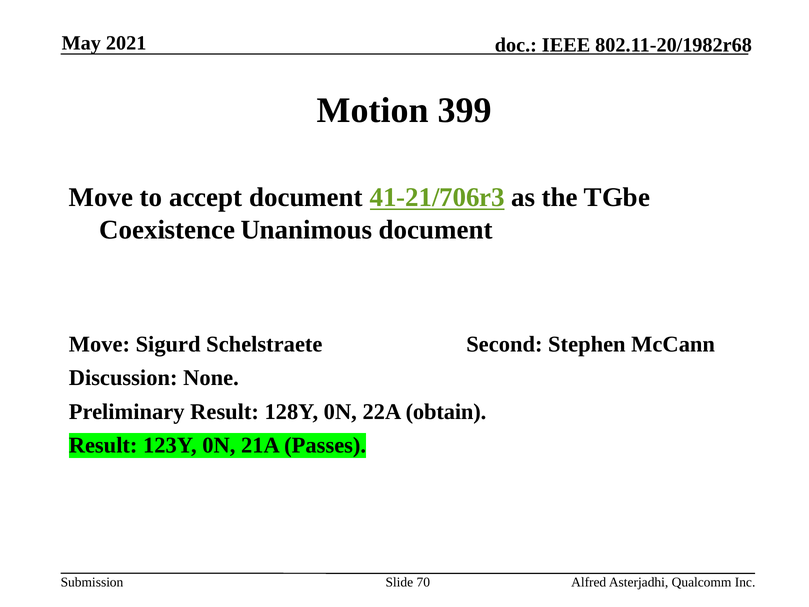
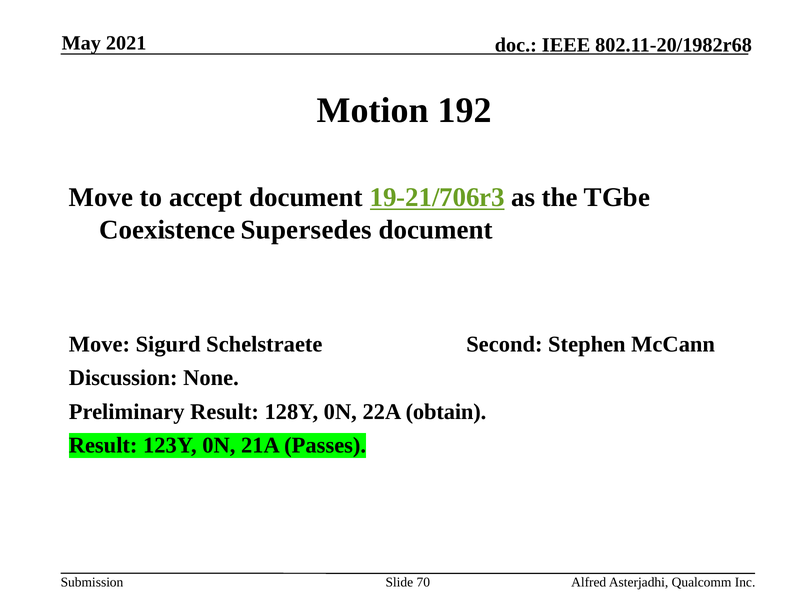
399: 399 -> 192
41-21/706r3: 41-21/706r3 -> 19-21/706r3
Unanimous: Unanimous -> Supersedes
